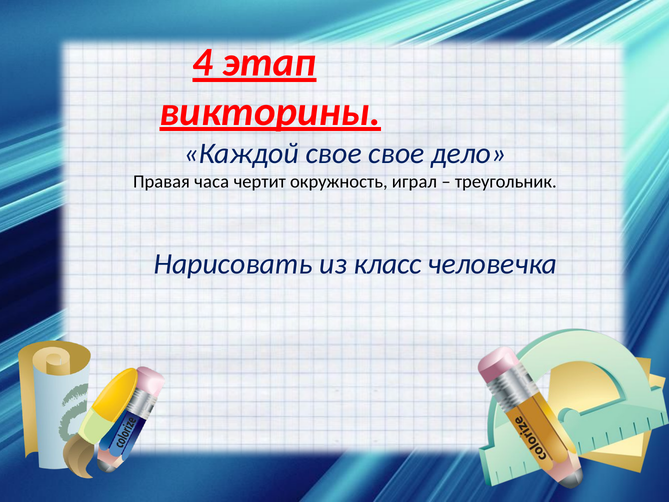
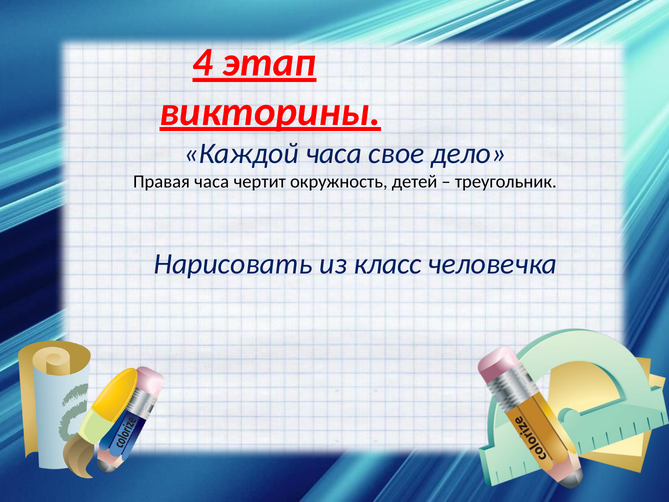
Каждой свое: свое -> часа
играл: играл -> детей
